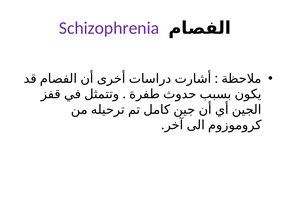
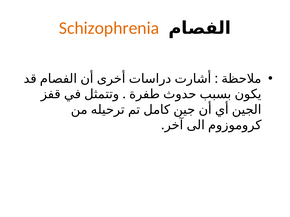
Schizophrenia colour: purple -> orange
